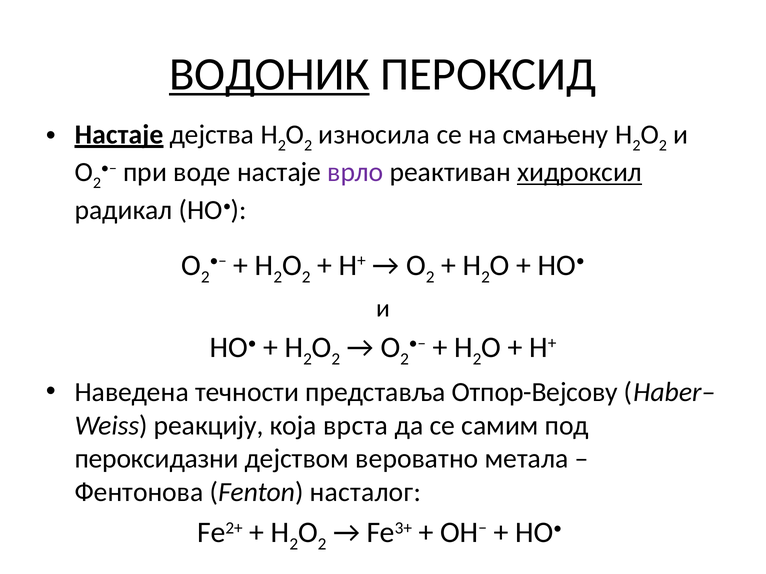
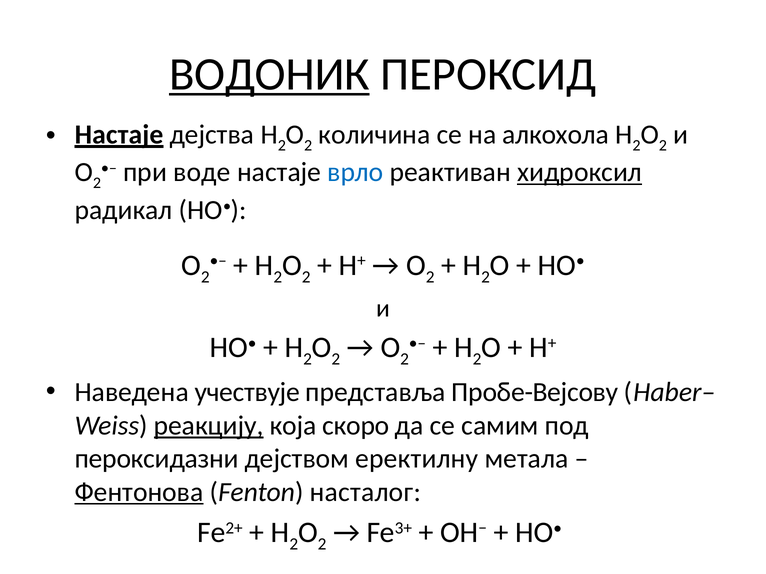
износила: износила -> количина
смањену: смањену -> алкохола
врло colour: purple -> blue
течности: течности -> учествује
Отпор-Вејсову: Отпор-Вејсову -> Пробе-Вејсову
реакцију underline: none -> present
врста: врста -> скоро
вероватно: вероватно -> еректилну
Фентонова underline: none -> present
